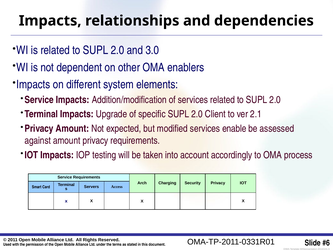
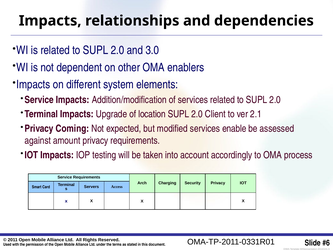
specific: specific -> location
Privacy Amount: Amount -> Coming
